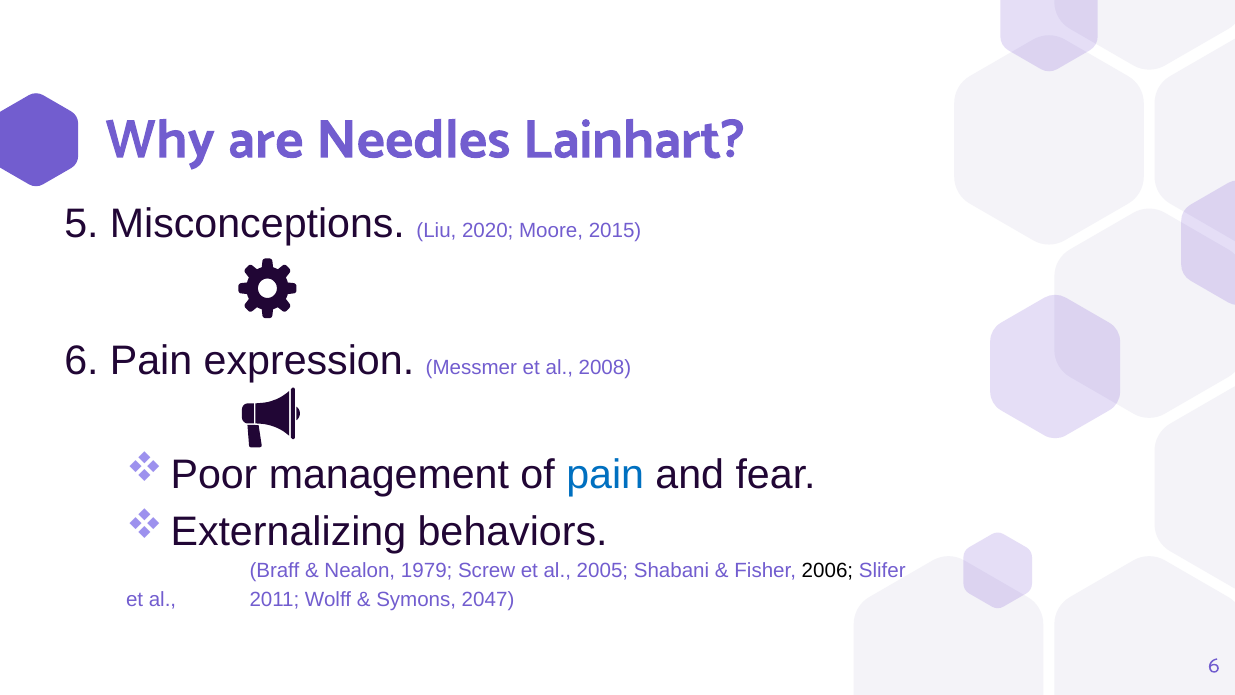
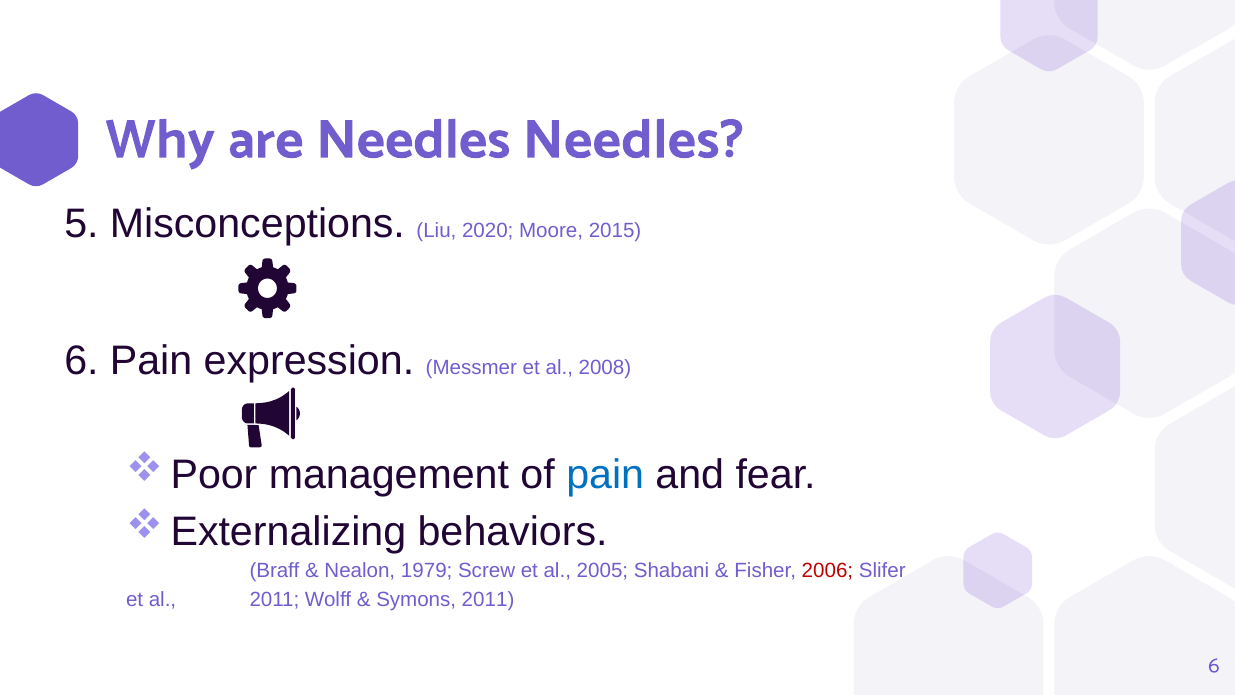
Needles Lainhart: Lainhart -> Needles
2006 colour: black -> red
Symons 2047: 2047 -> 2011
